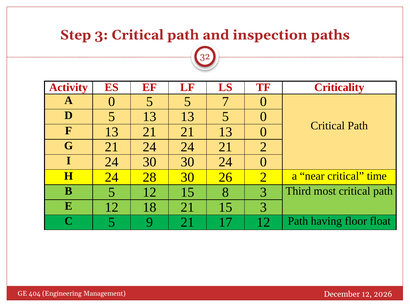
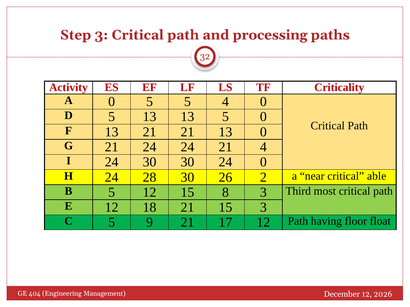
inspection: inspection -> processing
5 7: 7 -> 4
21 2: 2 -> 4
time: time -> able
